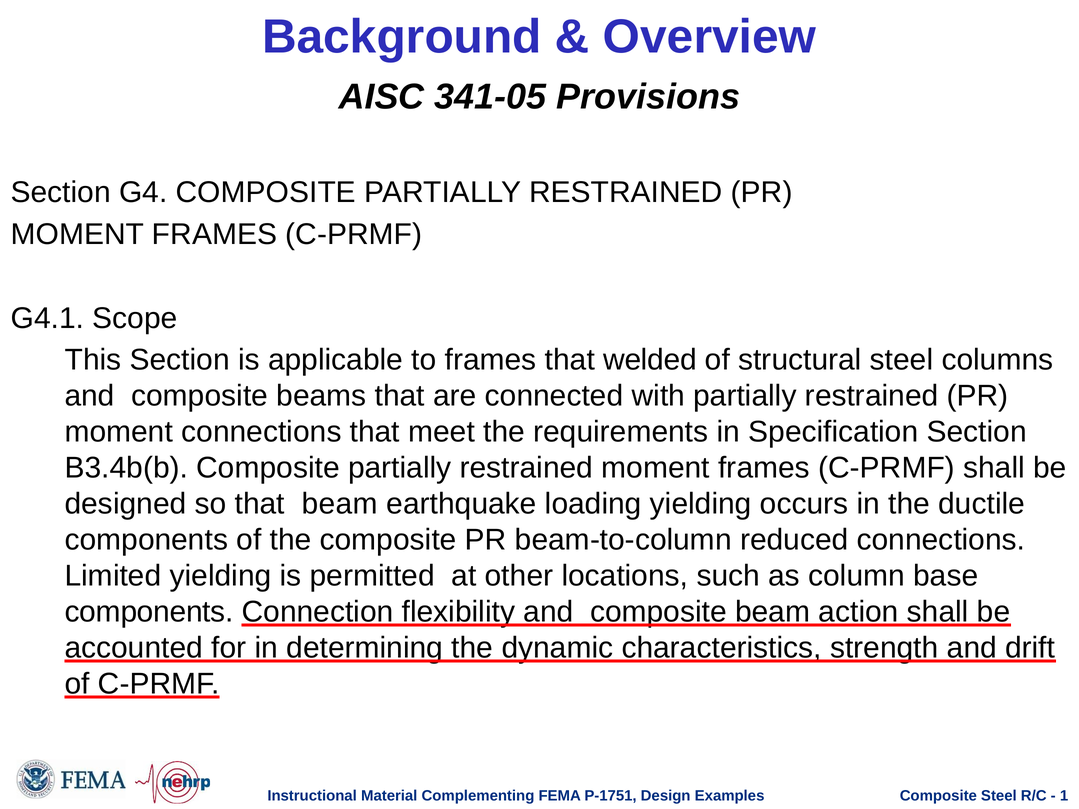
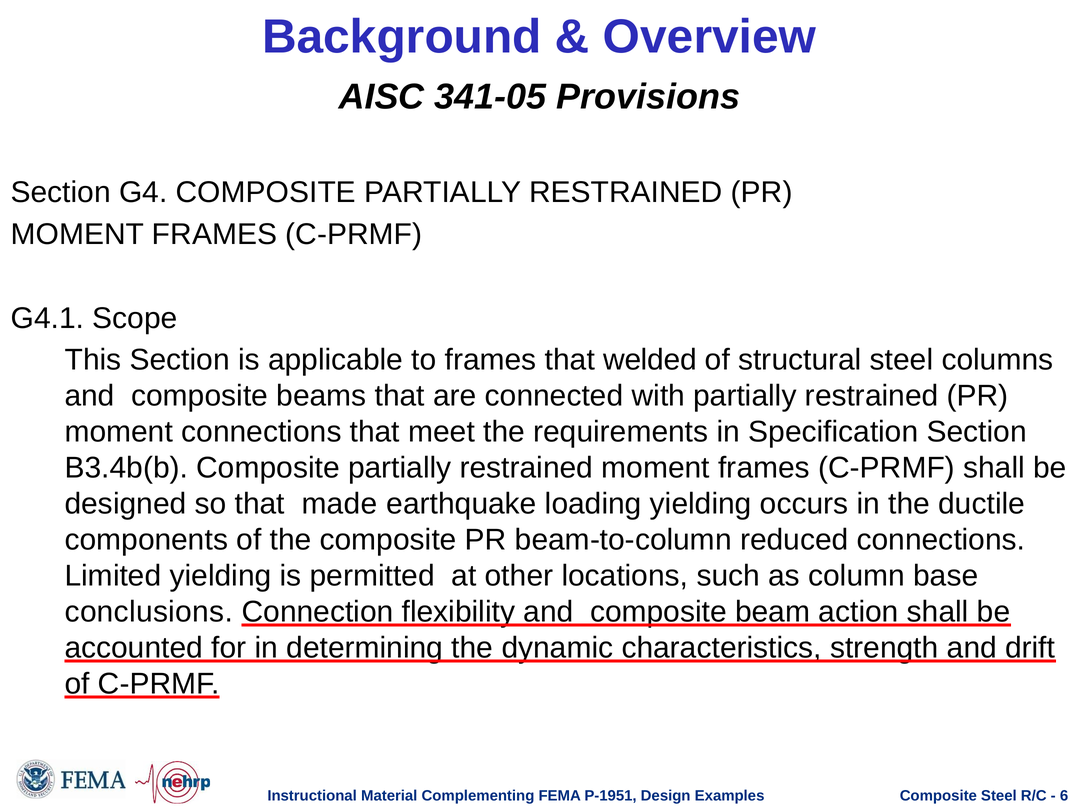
that beam: beam -> made
components at (149, 612): components -> conclusions
P-1751: P-1751 -> P-1951
1: 1 -> 6
